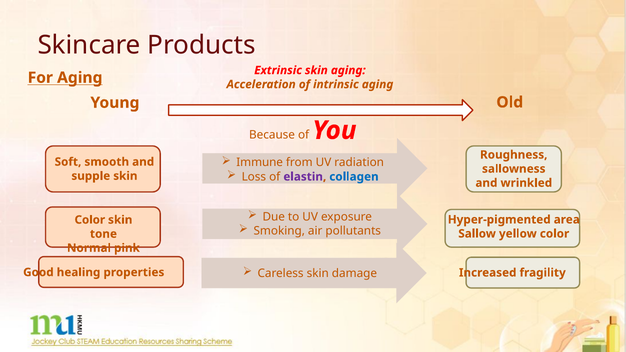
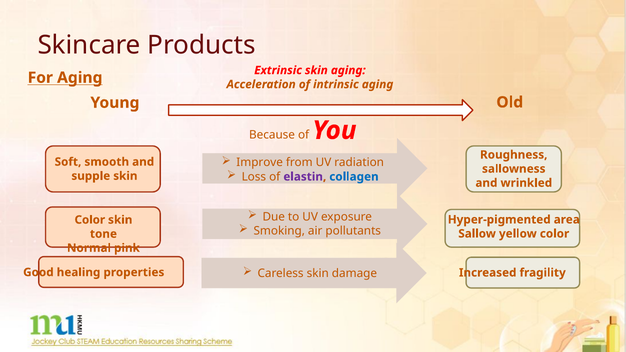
Immune: Immune -> Improve
